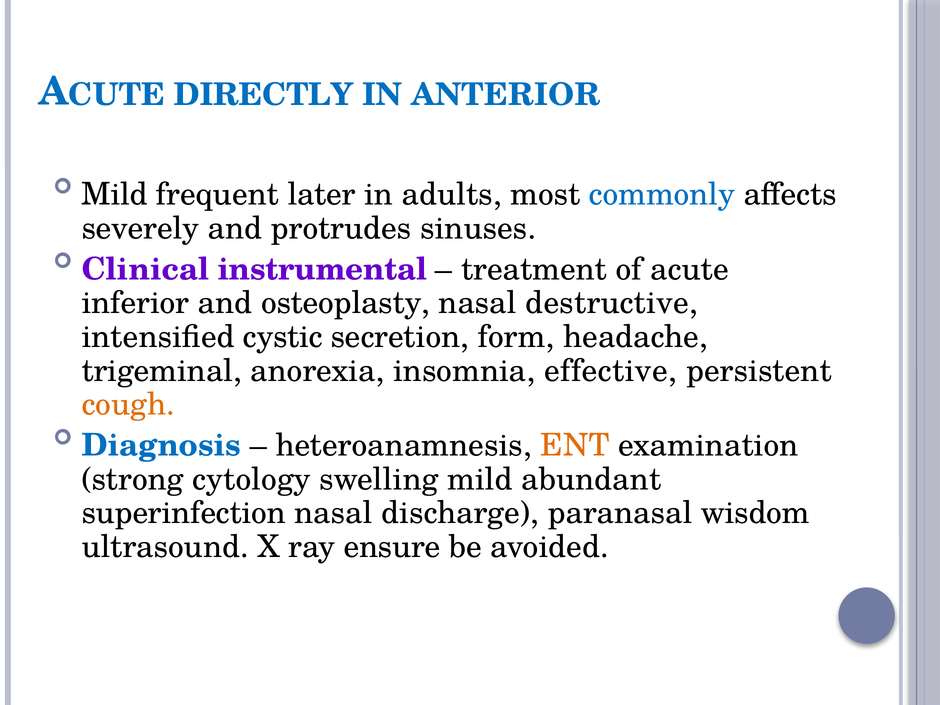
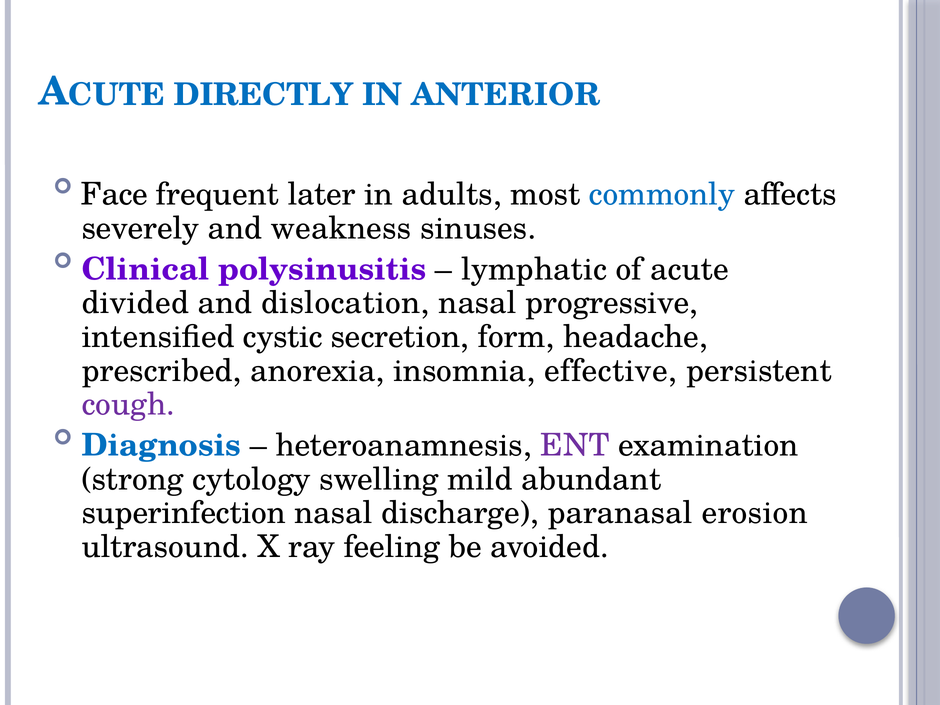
Mild at (114, 195): Mild -> Face
protrudes: protrudes -> weakness
instrumental: instrumental -> polysinusitis
treatment: treatment -> lymphatic
inferior: inferior -> divided
osteoplasty: osteoplasty -> dislocation
destructive: destructive -> progressive
trigeminal: trigeminal -> prescribed
cough colour: orange -> purple
ENT colour: orange -> purple
wisdom: wisdom -> erosion
ensure: ensure -> feeling
